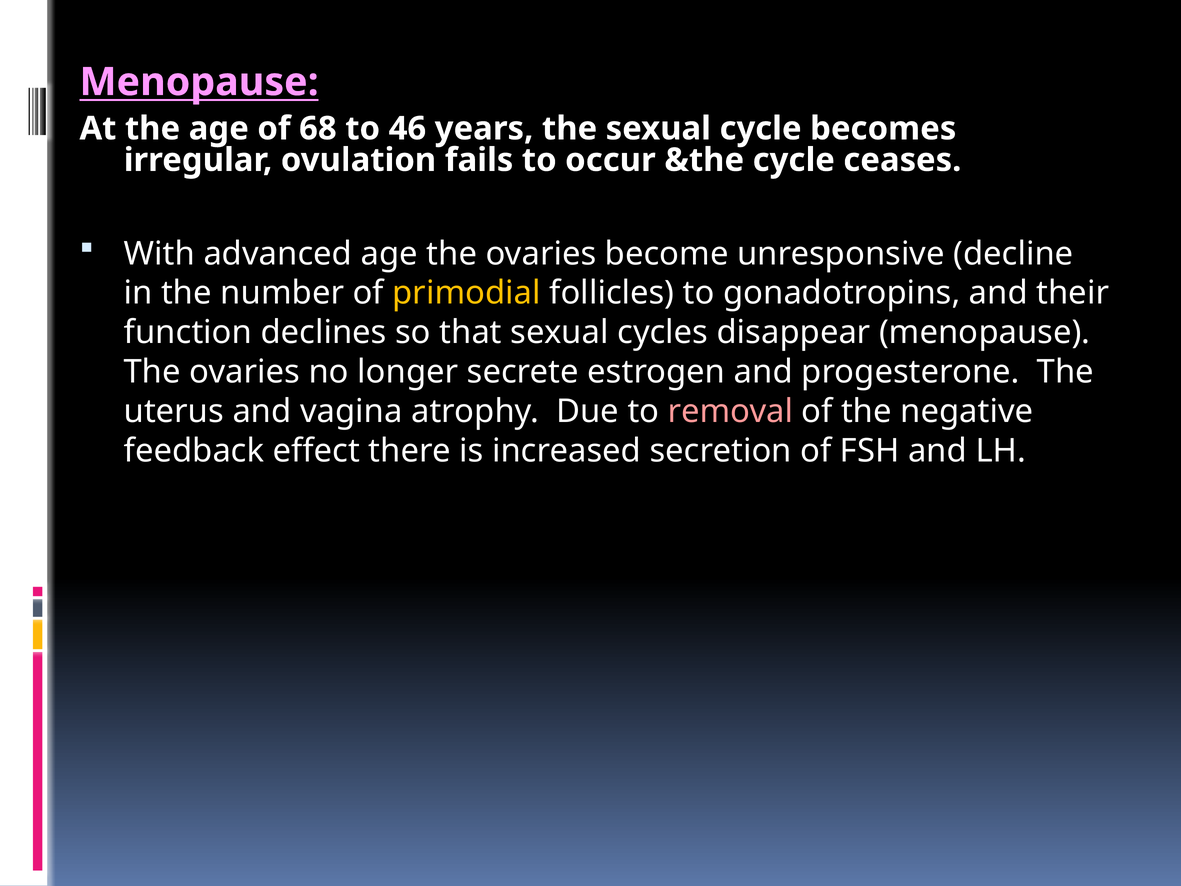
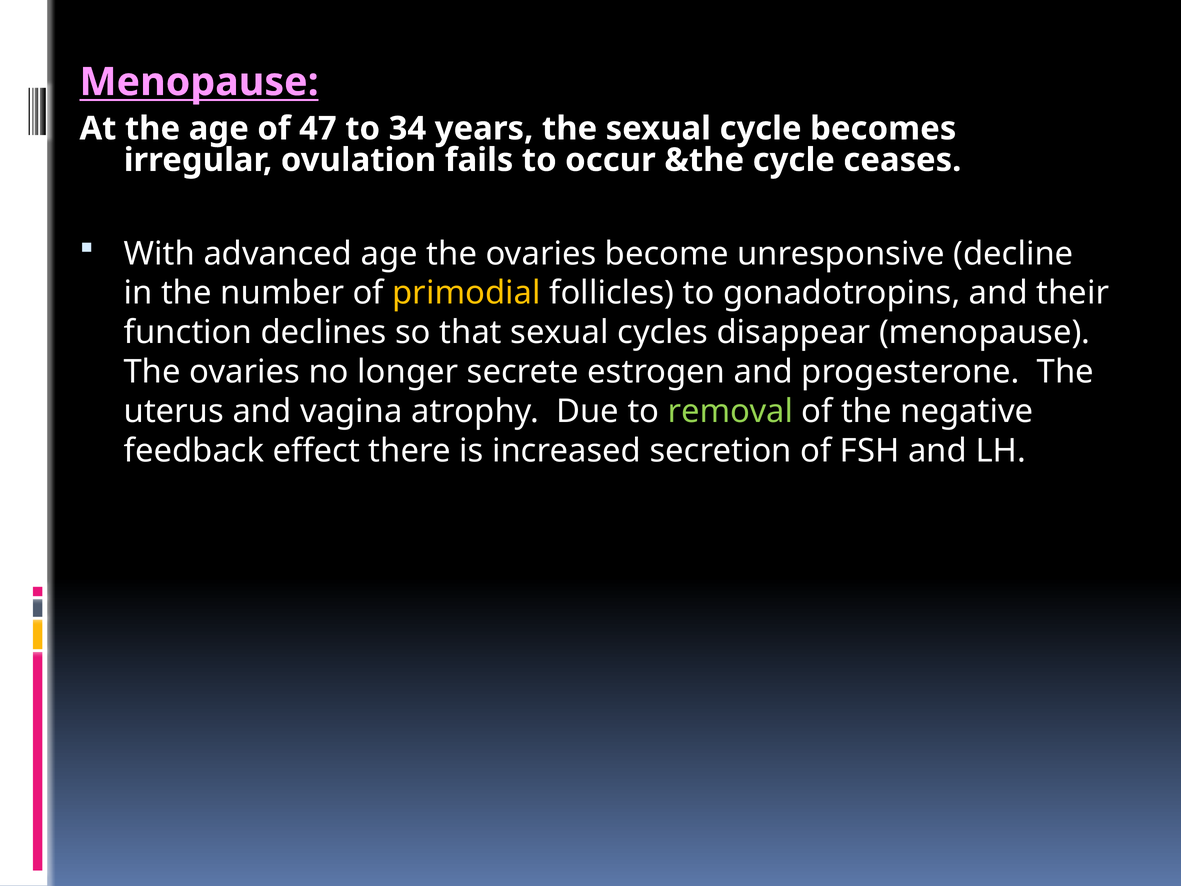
68: 68 -> 47
46: 46 -> 34
removal colour: pink -> light green
